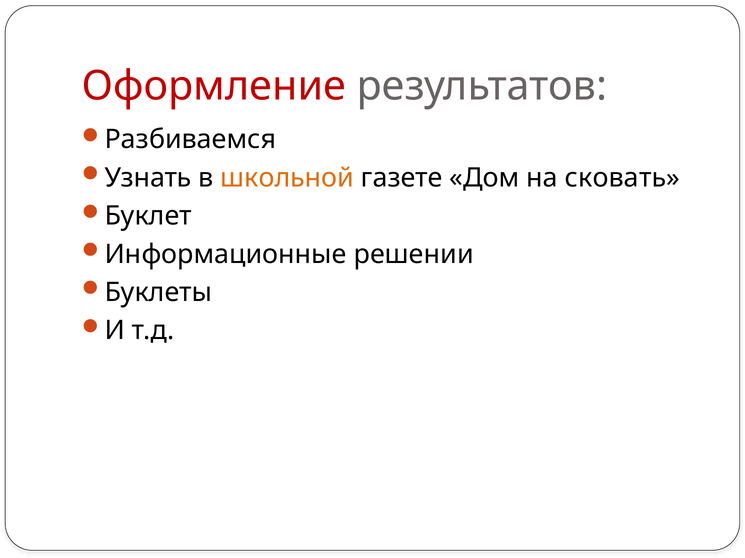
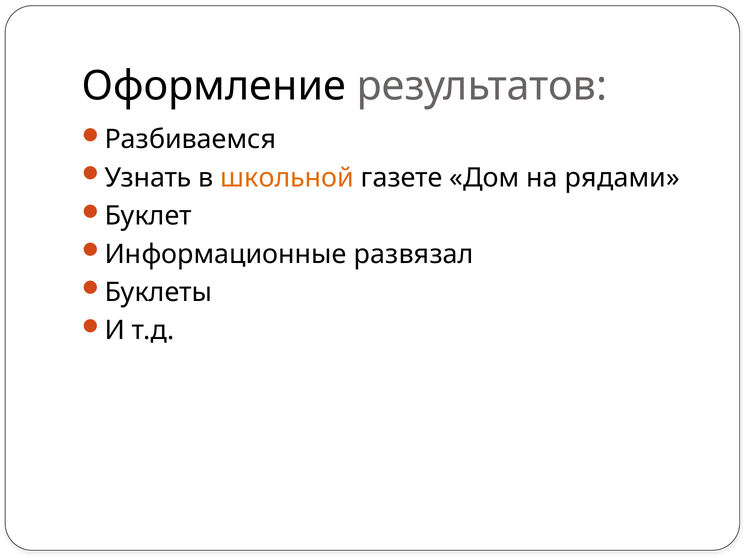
Оформление colour: red -> black
сковать: сковать -> рядами
решении: решении -> развязал
